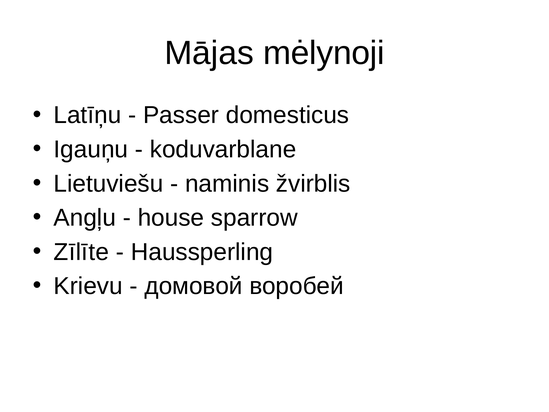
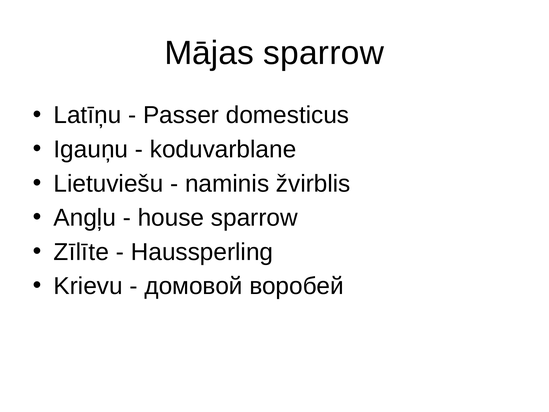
Mājas mėlynoji: mėlynoji -> sparrow
